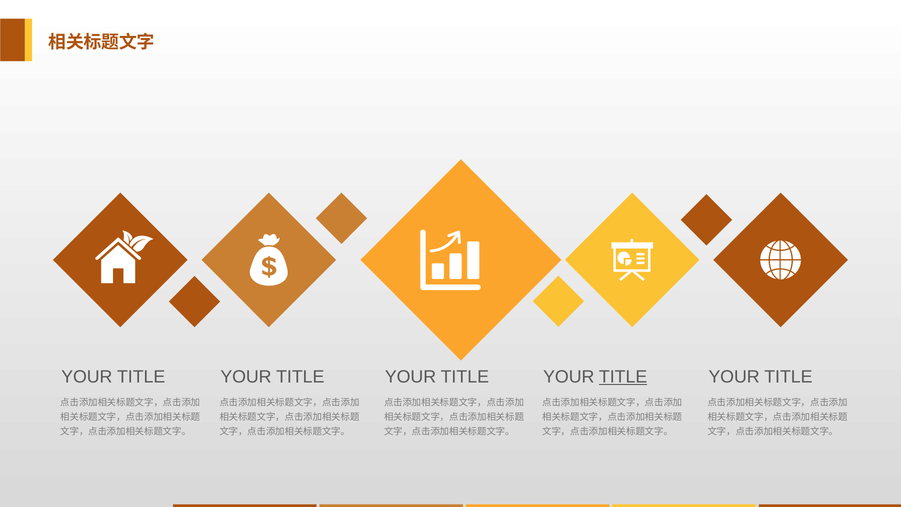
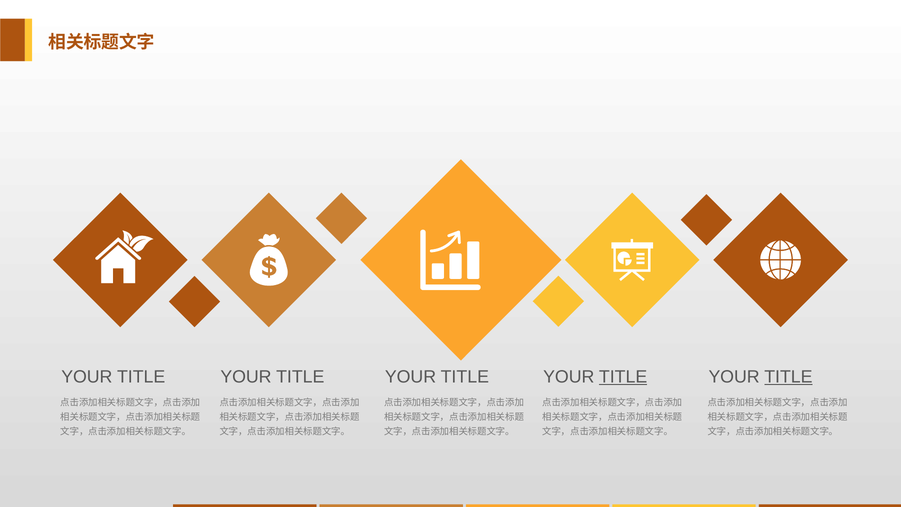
TITLE at (788, 377) underline: none -> present
